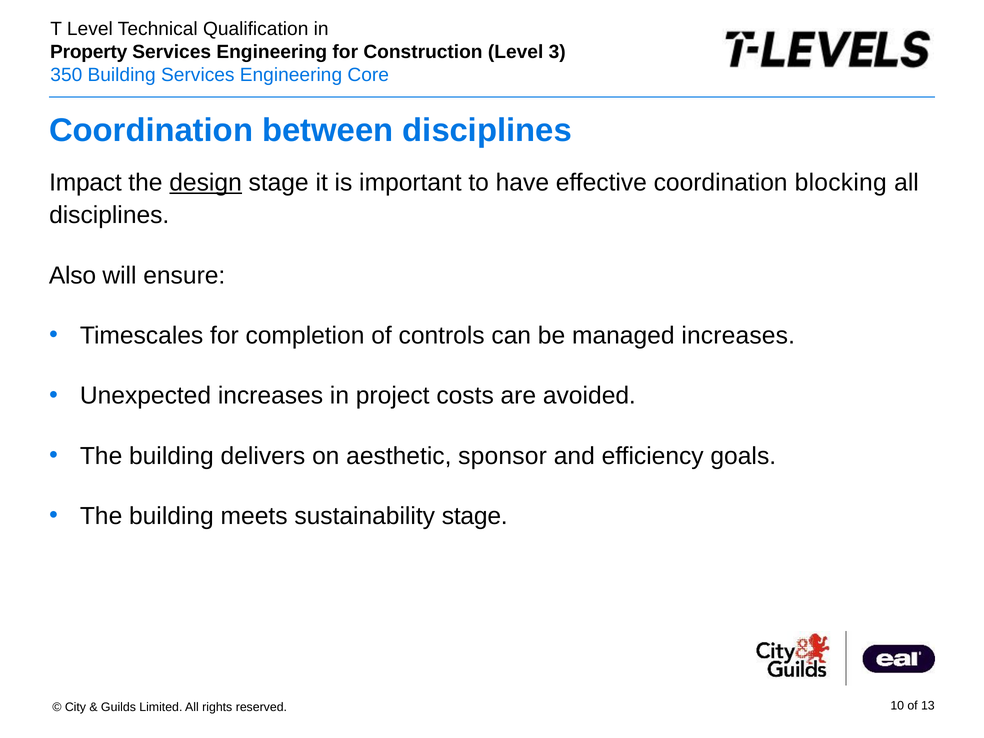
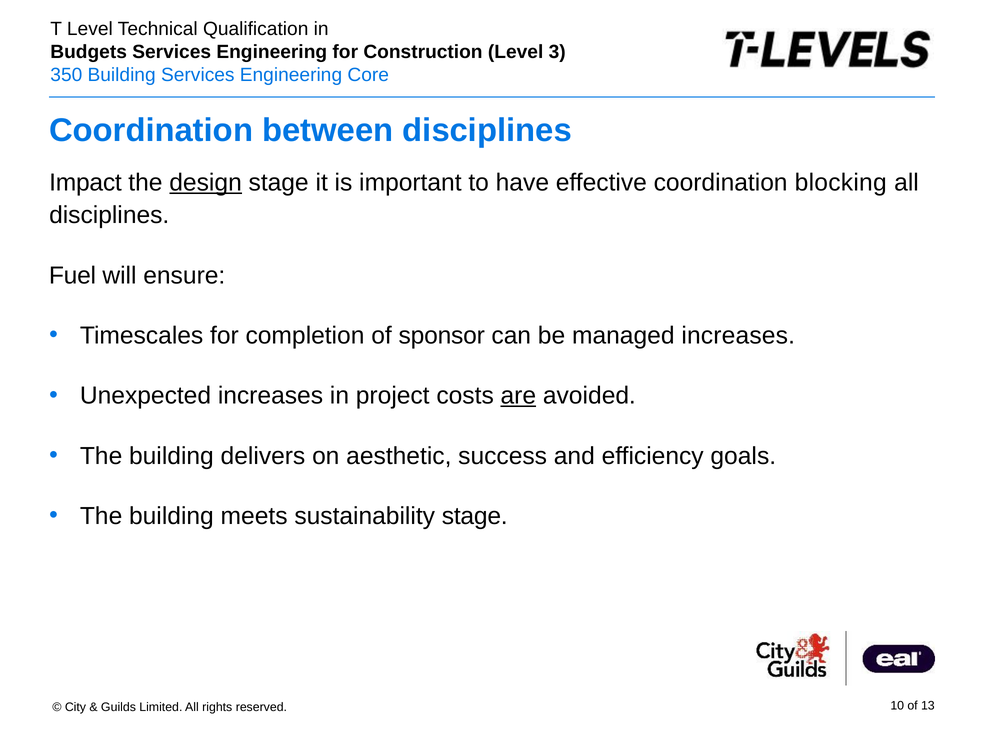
Property: Property -> Budgets
Also: Also -> Fuel
controls: controls -> sponsor
are underline: none -> present
sponsor: sponsor -> success
